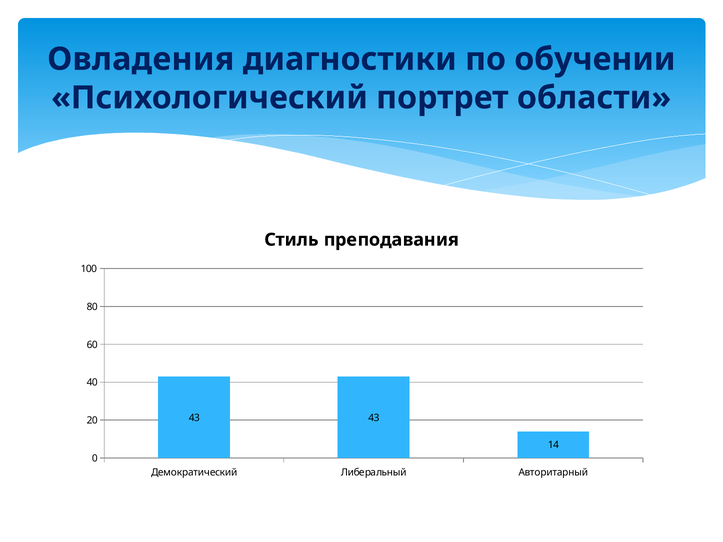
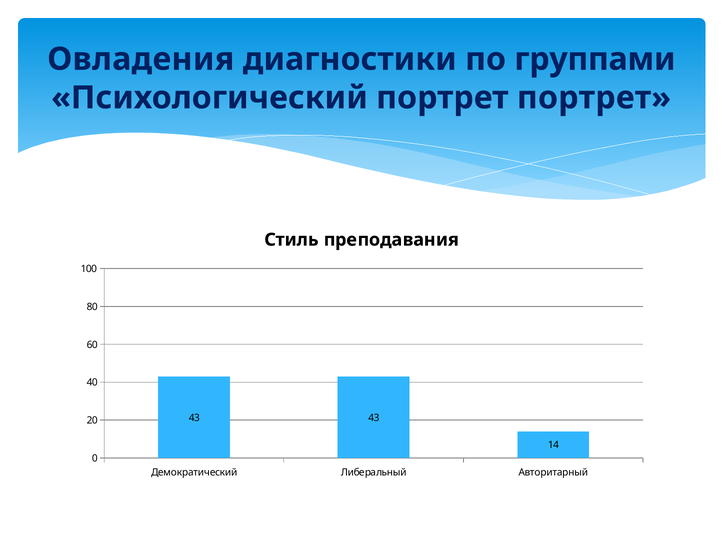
обучении: обучении -> группами
портрет области: области -> портрет
